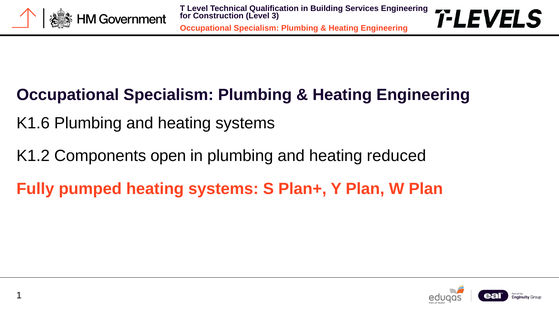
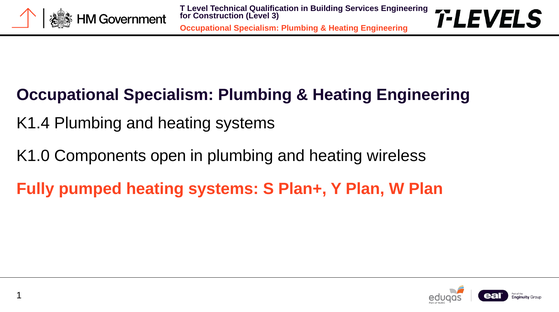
K1.6: K1.6 -> K1.4
K1.2: K1.2 -> K1.0
reduced: reduced -> wireless
